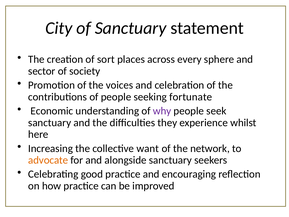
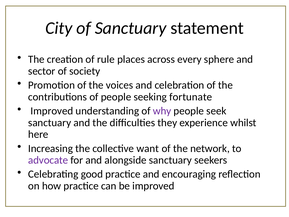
sort: sort -> rule
Economic at (52, 111): Economic -> Improved
advocate colour: orange -> purple
